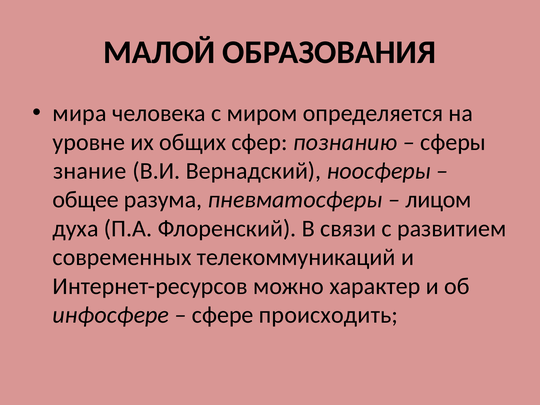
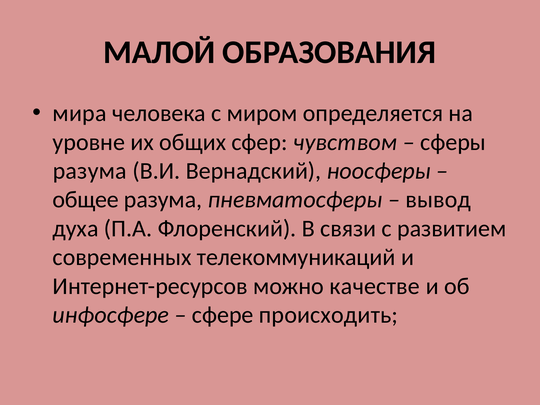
познанию: познанию -> чувством
знание at (90, 171): знание -> разума
лицом: лицом -> вывод
характер: характер -> качестве
